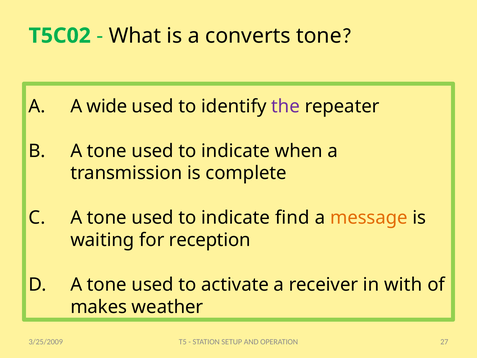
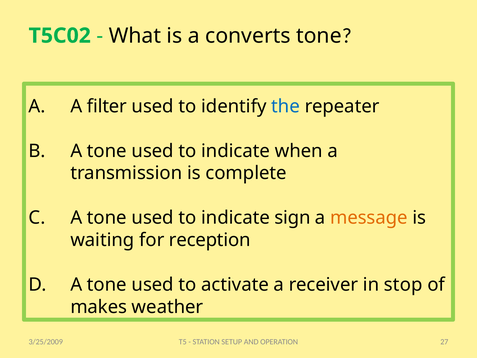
wide: wide -> filter
the colour: purple -> blue
find: find -> sign
with: with -> stop
